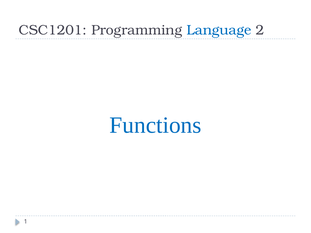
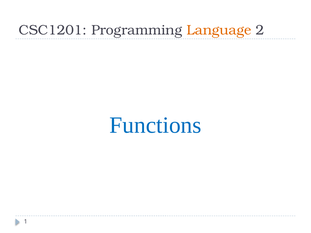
Language colour: blue -> orange
